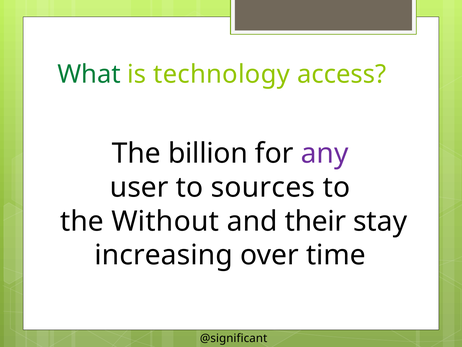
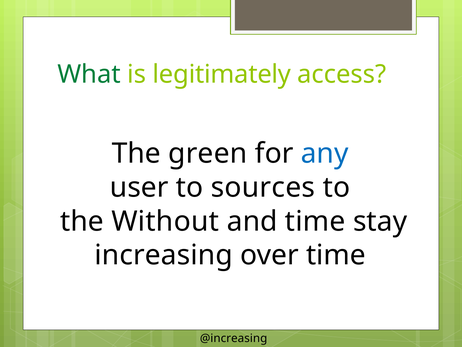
technology: technology -> legitimately
billion: billion -> green
any colour: purple -> blue
and their: their -> time
@significant: @significant -> @increasing
